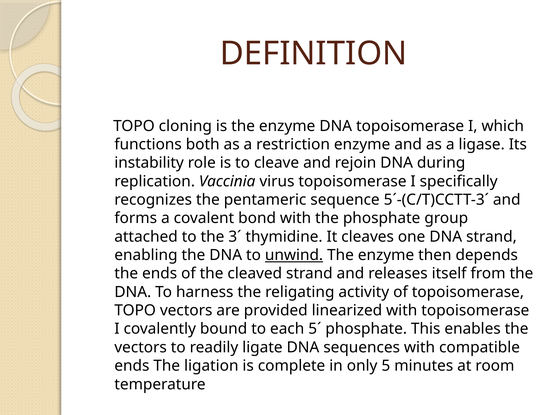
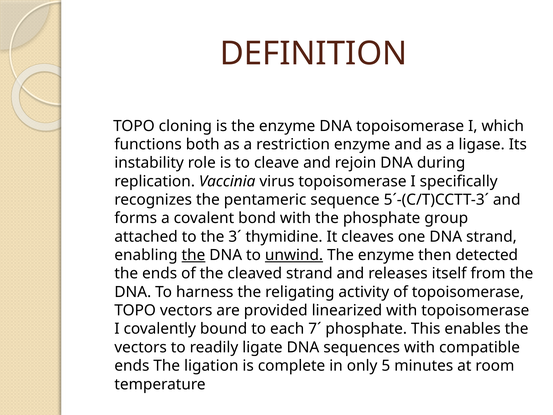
the at (193, 255) underline: none -> present
depends: depends -> detected
5´: 5´ -> 7´
